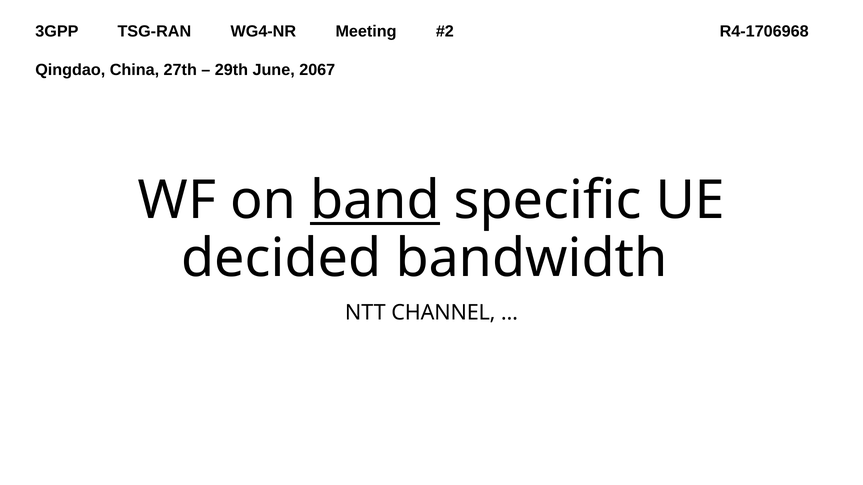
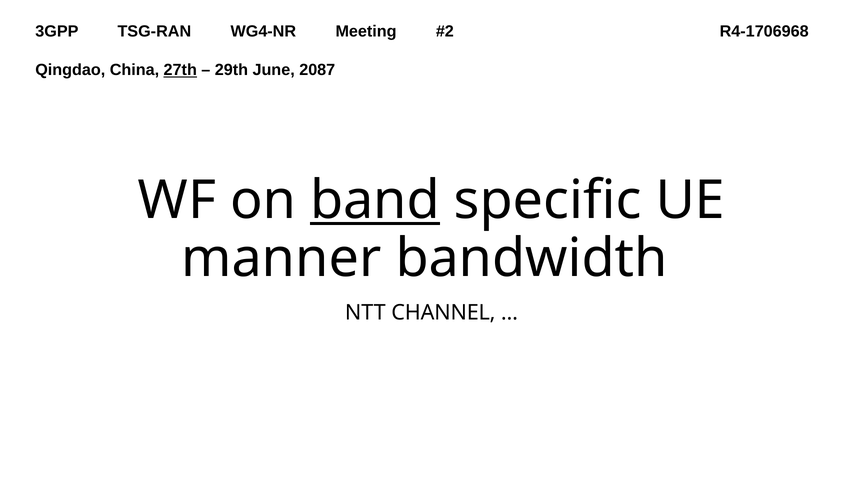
27th underline: none -> present
2067: 2067 -> 2087
decided: decided -> manner
